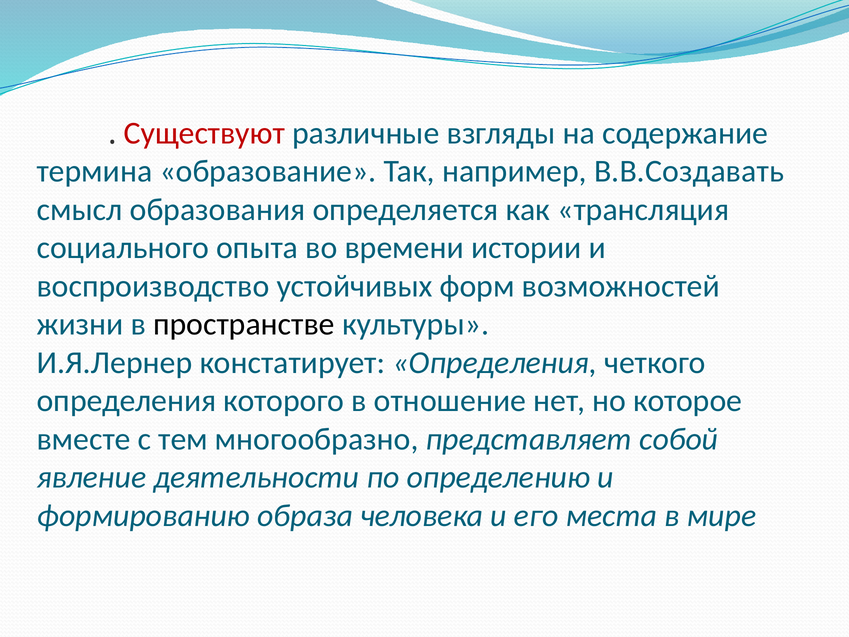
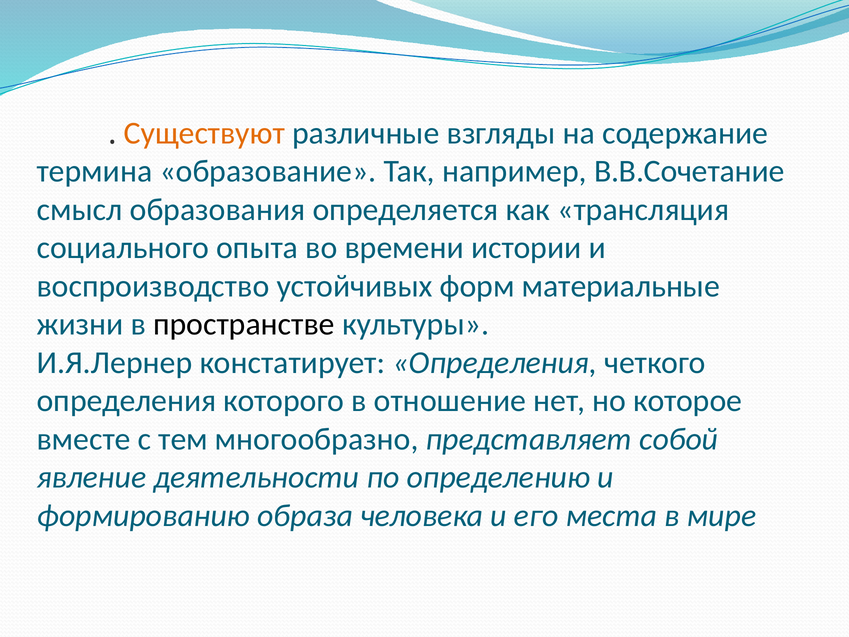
Существуют colour: red -> orange
В.В.Создавать: В.В.Создавать -> В.В.Сочетание
возможностей: возможностей -> материальные
